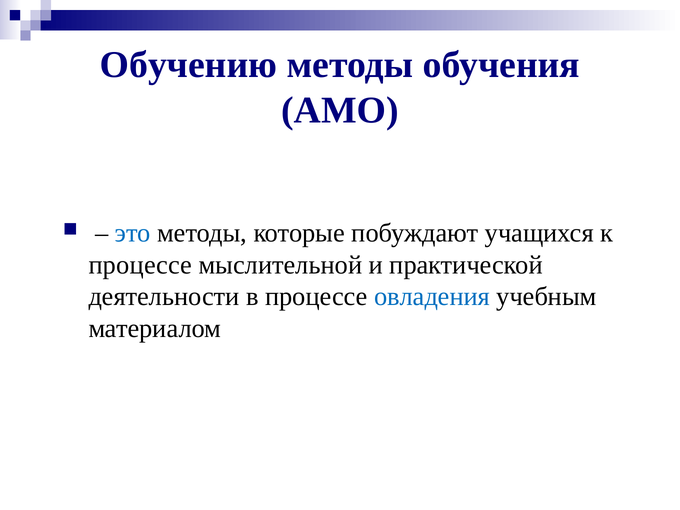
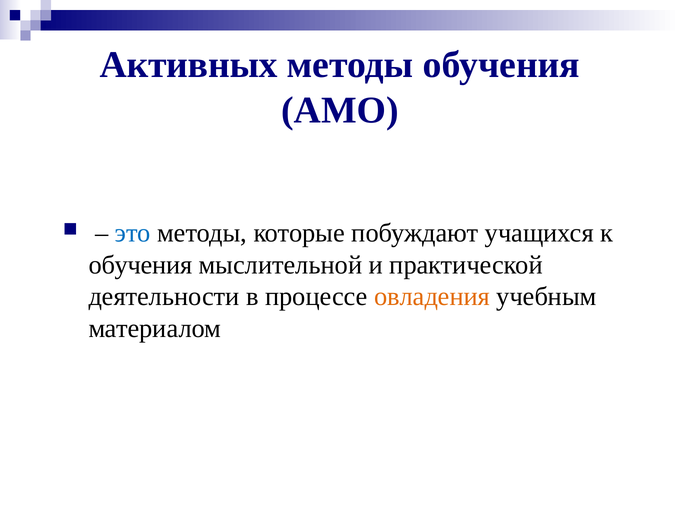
Обучению: Обучению -> Активных
процессе at (140, 265): процессе -> обучения
овладения colour: blue -> orange
